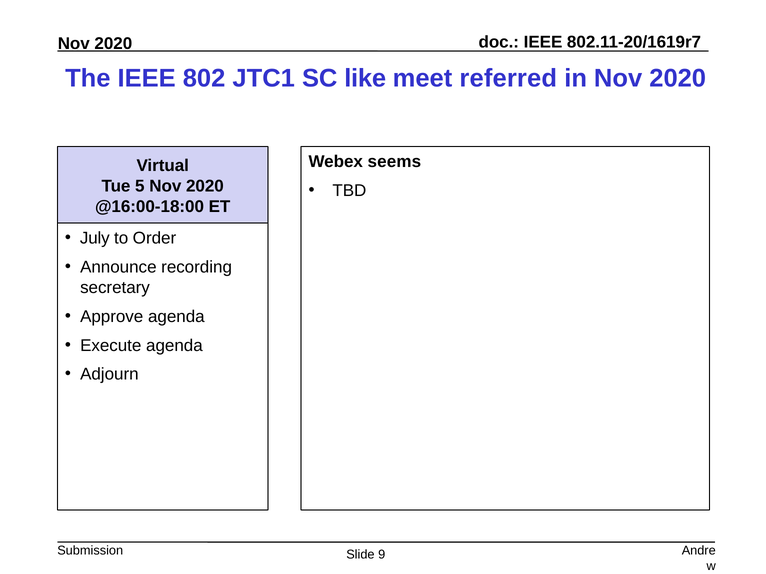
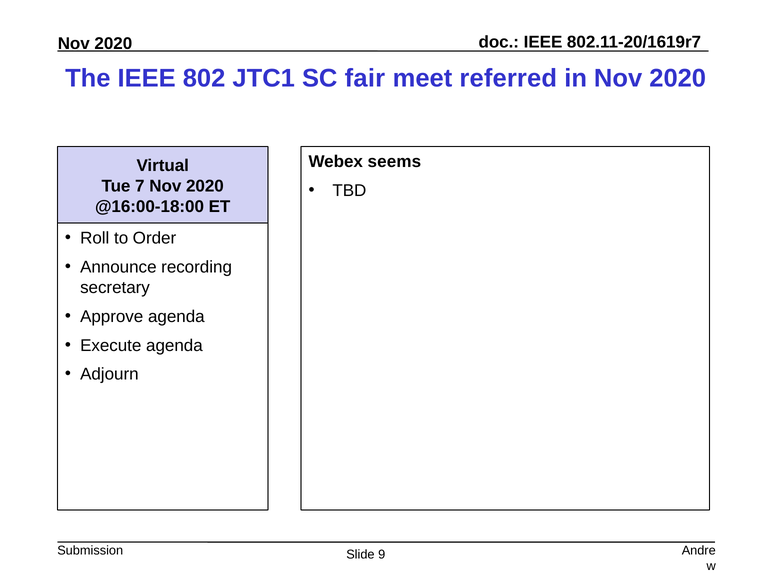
like: like -> fair
5: 5 -> 7
July: July -> Roll
